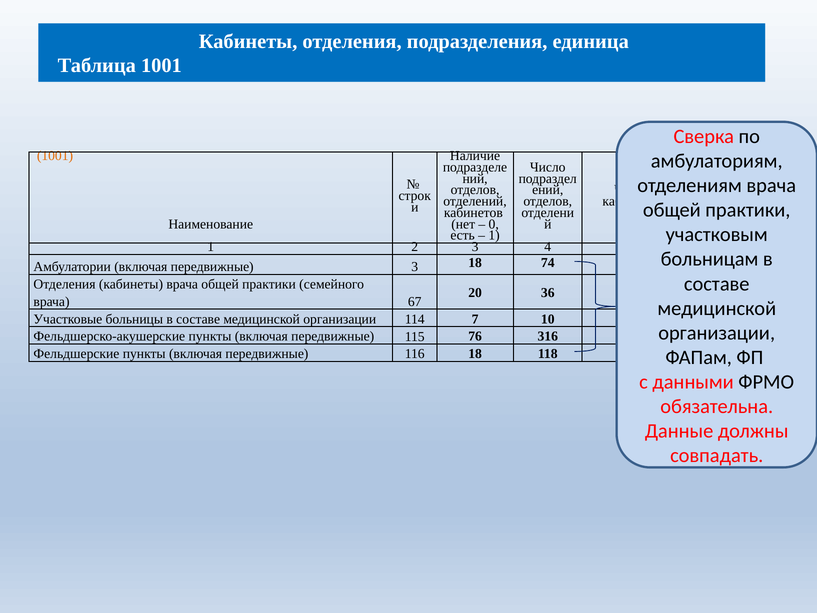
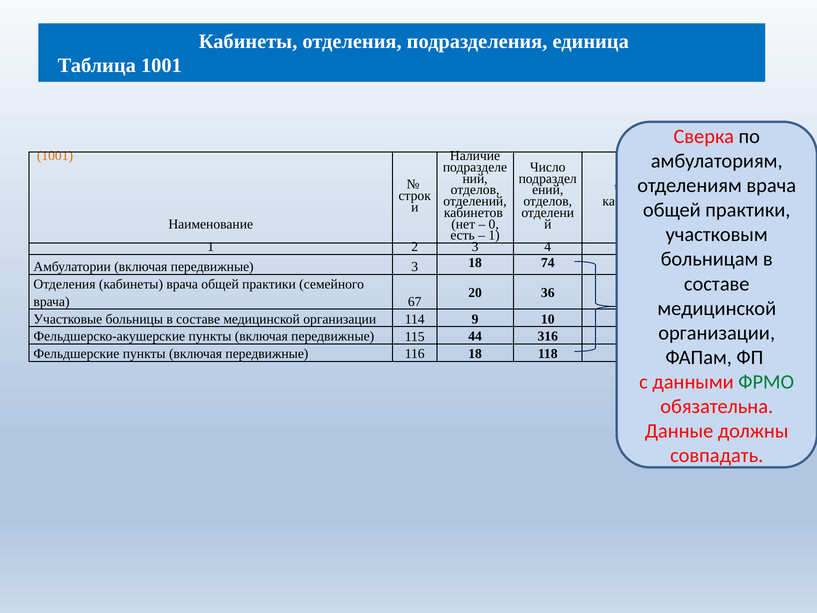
7: 7 -> 9
76: 76 -> 44
ФРМО colour: black -> green
